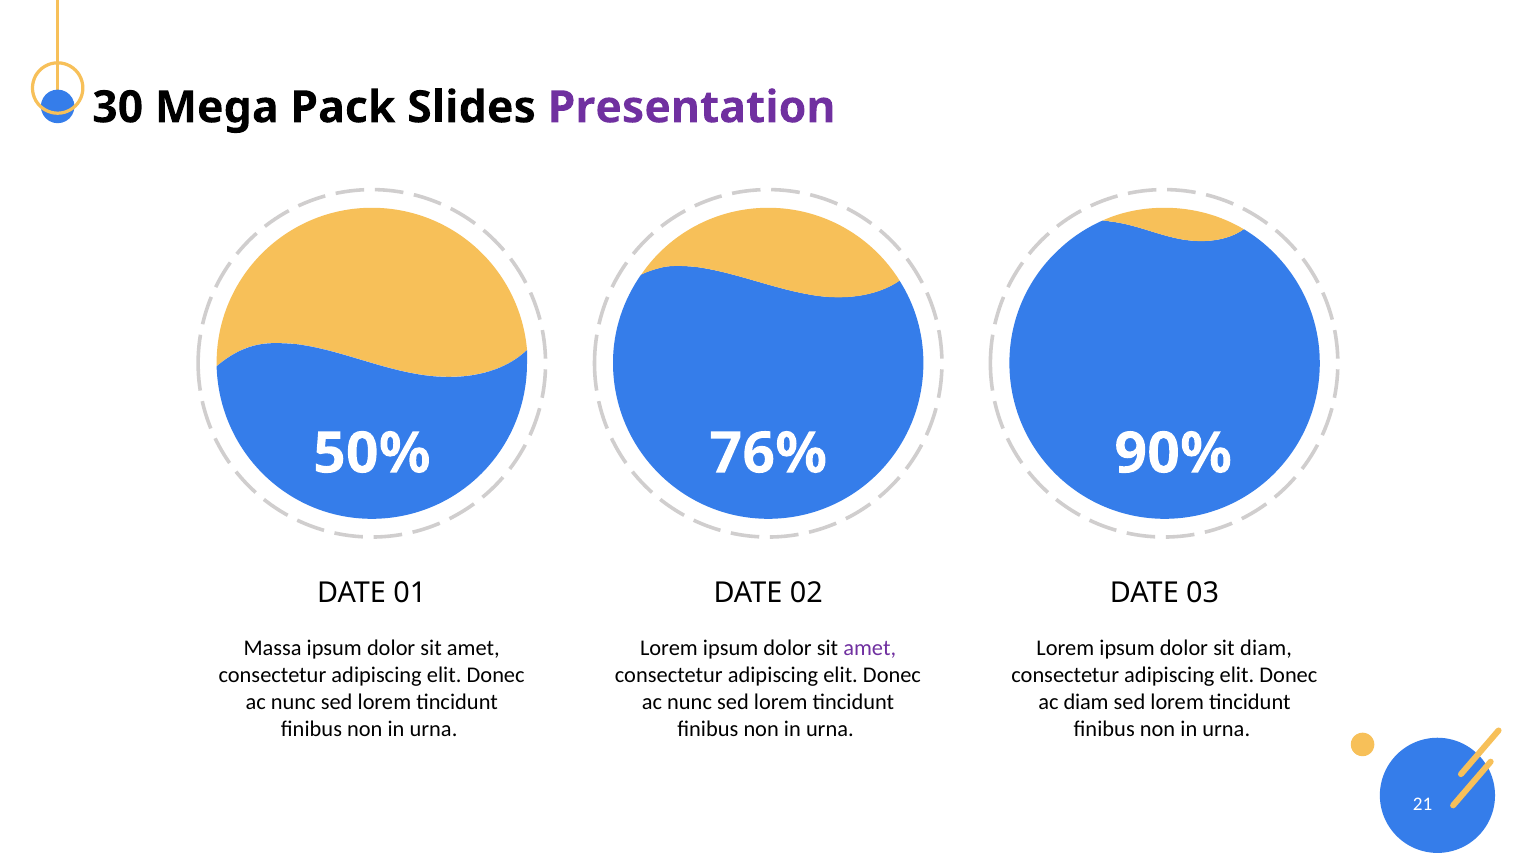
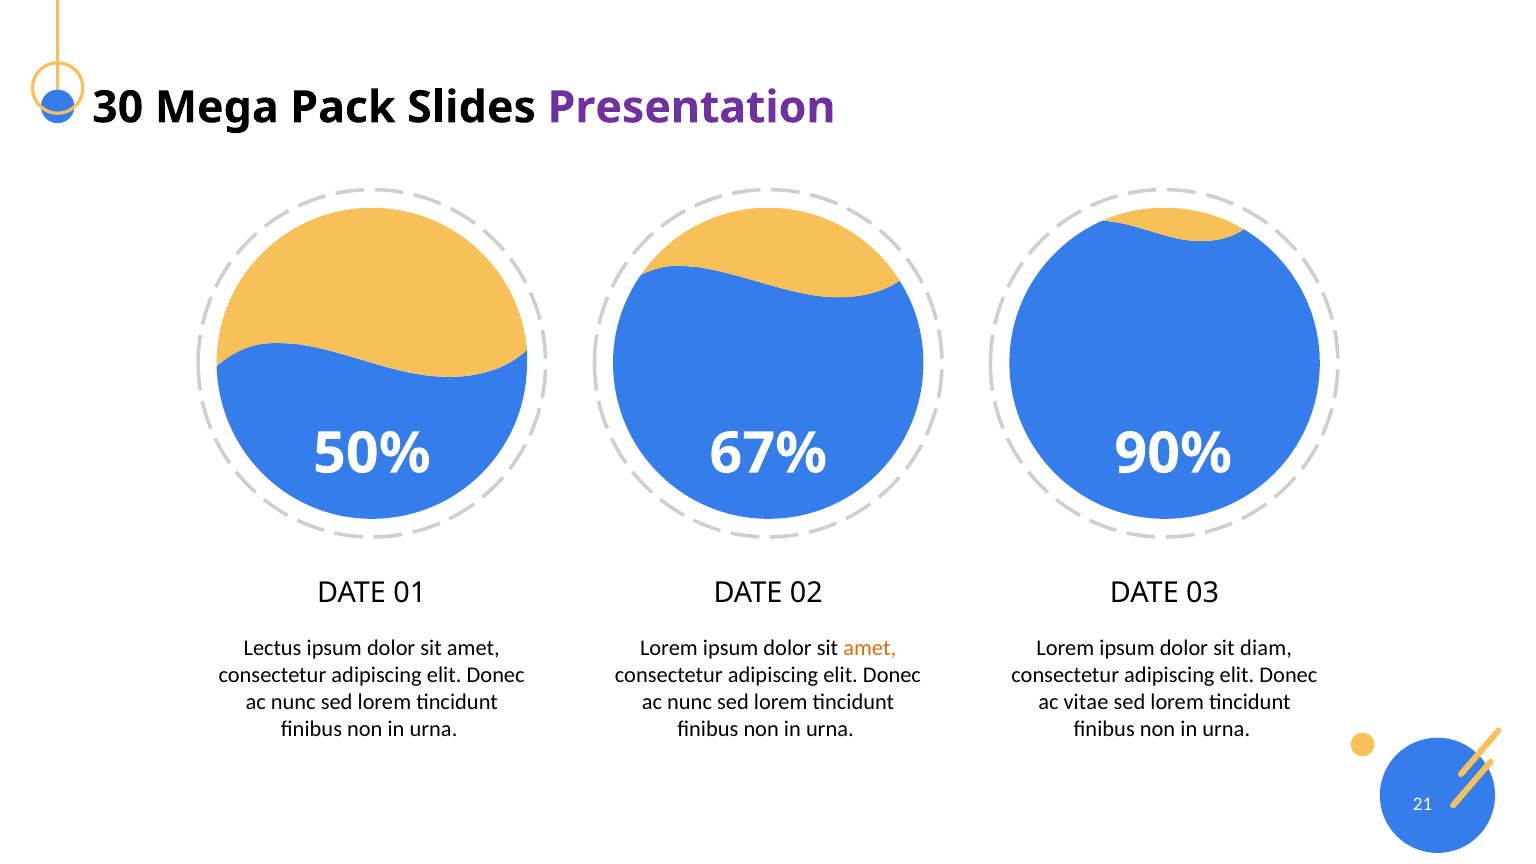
76%: 76% -> 67%
Massa: Massa -> Lectus
amet at (870, 648) colour: purple -> orange
ac diam: diam -> vitae
